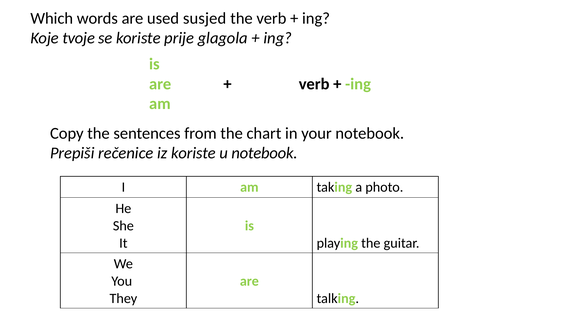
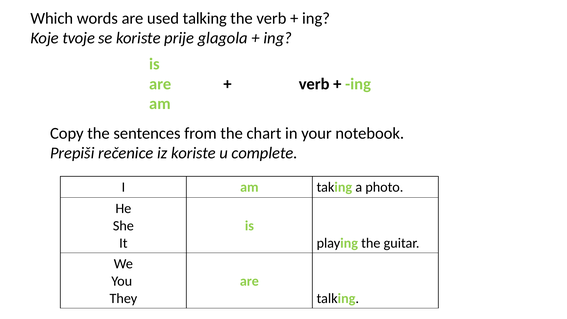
used susjed: susjed -> talking
u notebook: notebook -> complete
